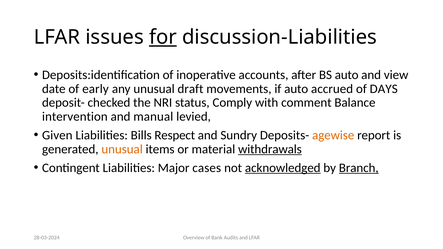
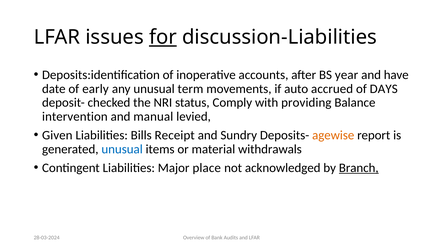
BS auto: auto -> year
view: view -> have
draft: draft -> term
comment: comment -> providing
Respect: Respect -> Receipt
unusual at (122, 149) colour: orange -> blue
withdrawals underline: present -> none
cases: cases -> place
acknowledged underline: present -> none
